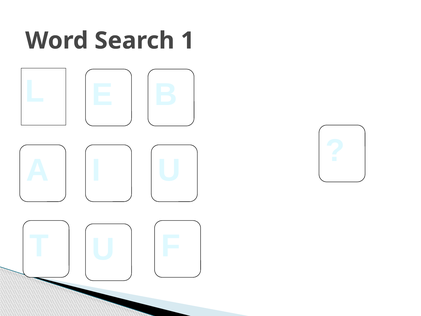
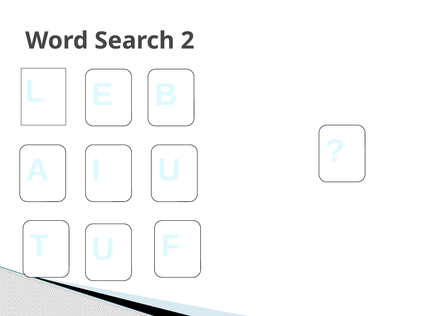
1: 1 -> 2
